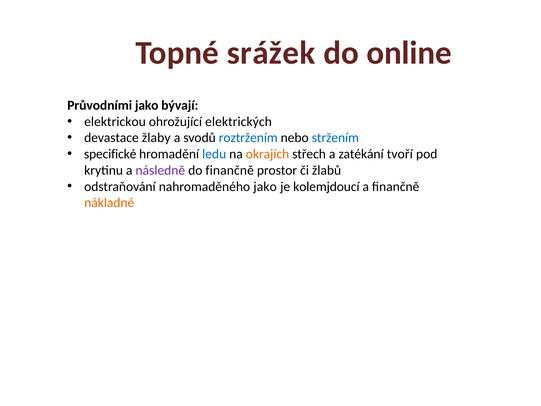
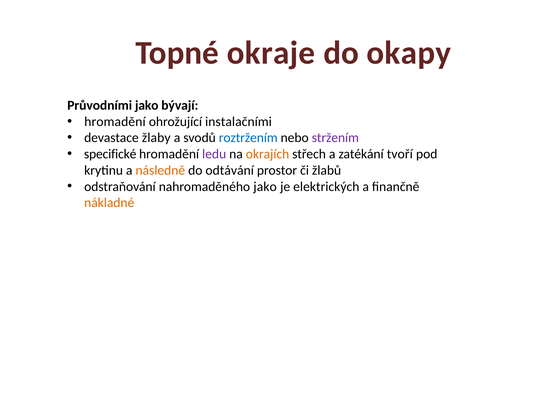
srážek: srážek -> okraje
online: online -> okapy
elektrickou at (115, 122): elektrickou -> hromadění
elektrických: elektrických -> instalačními
stržením colour: blue -> purple
ledu colour: blue -> purple
následně colour: purple -> orange
do finančně: finančně -> odtávání
kolemjdoucí: kolemjdoucí -> elektrických
